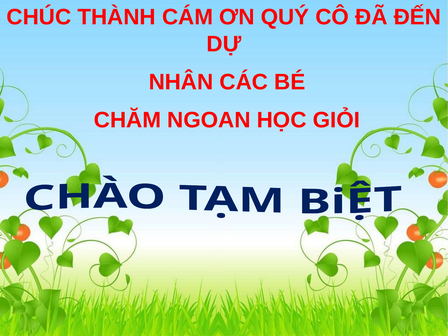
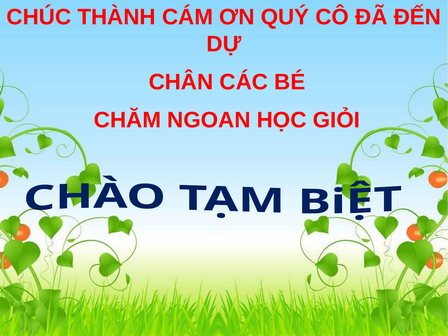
NHÂN: NHÂN -> CHÂN
